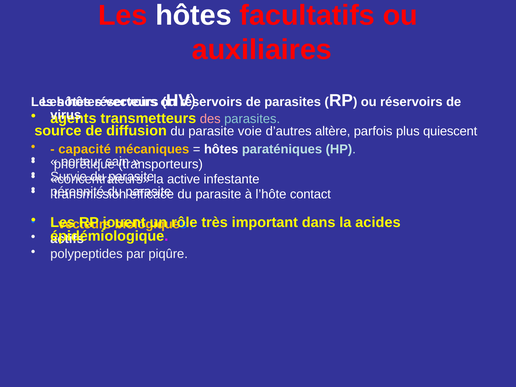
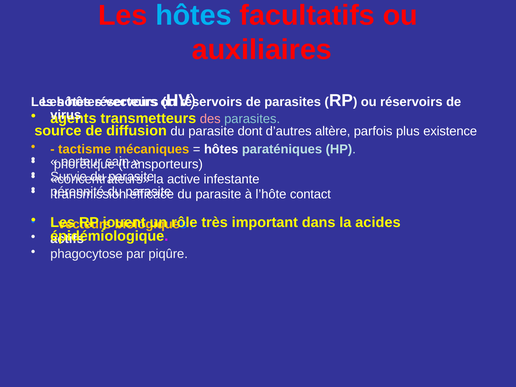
hôtes at (194, 15) colour: white -> light blue
voie: voie -> dont
quiescent: quiescent -> existence
capacité: capacité -> tactisme
polypeptides: polypeptides -> phagocytose
